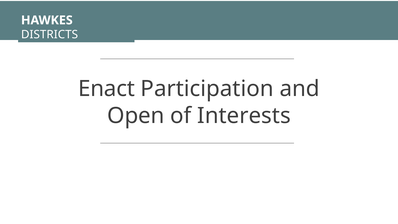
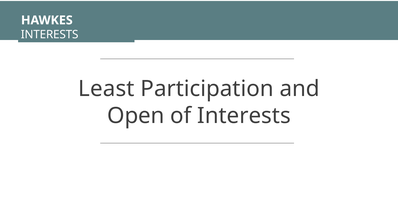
DISTRICTS at (50, 35): DISTRICTS -> INTERESTS
Enact: Enact -> Least
